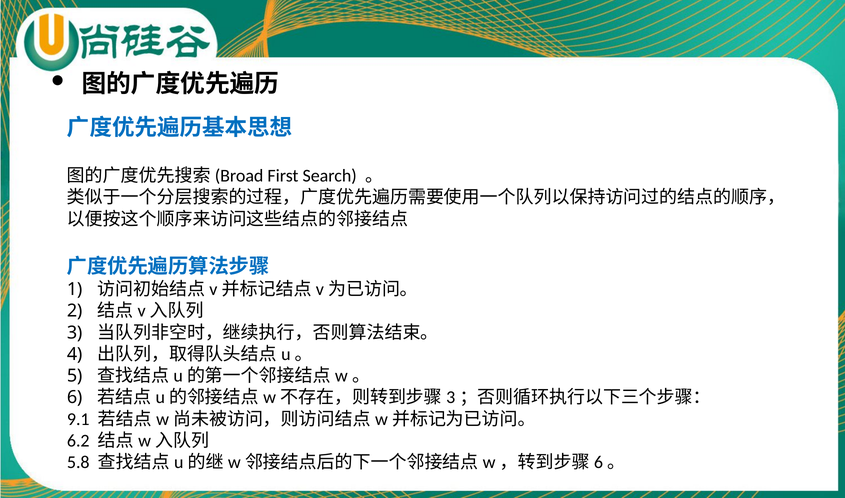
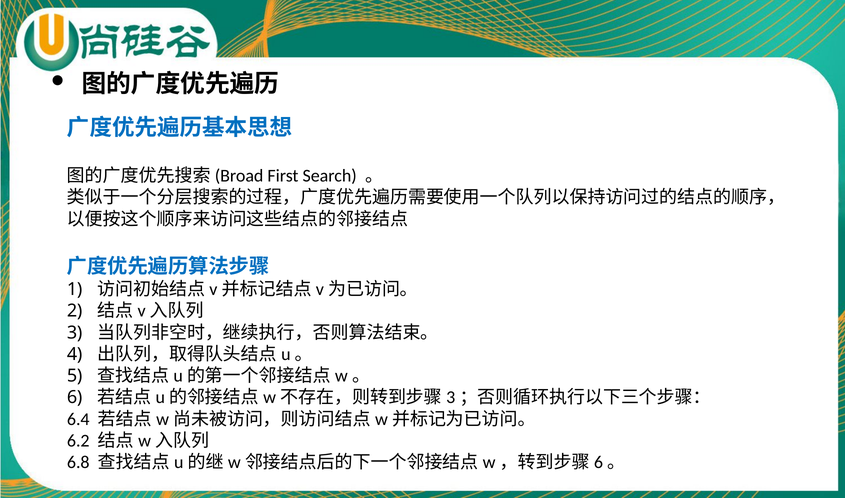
9.1: 9.1 -> 6.4
5.8: 5.8 -> 6.8
